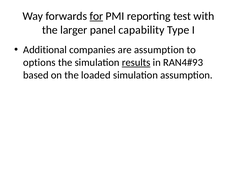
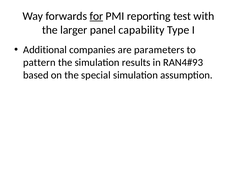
are assumption: assumption -> parameters
options: options -> pattern
results underline: present -> none
loaded: loaded -> special
